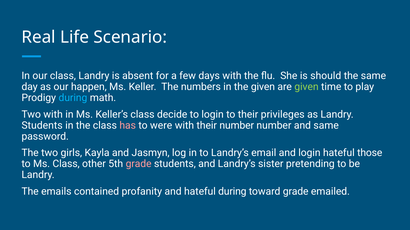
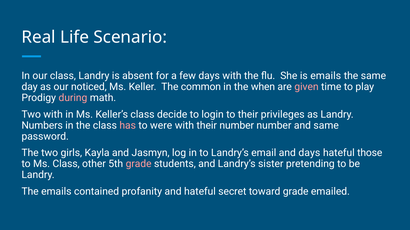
is should: should -> emails
happen: happen -> noticed
numbers: numbers -> common
the given: given -> when
given at (306, 87) colour: light green -> pink
during at (73, 98) colour: light blue -> pink
Students at (42, 126): Students -> Numbers
and login: login -> days
hateful during: during -> secret
